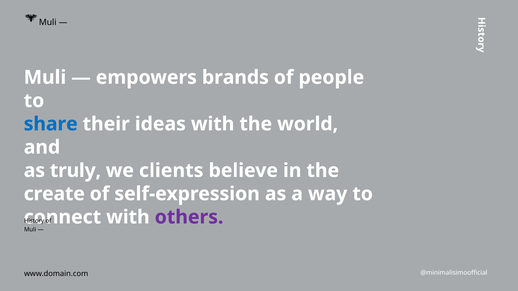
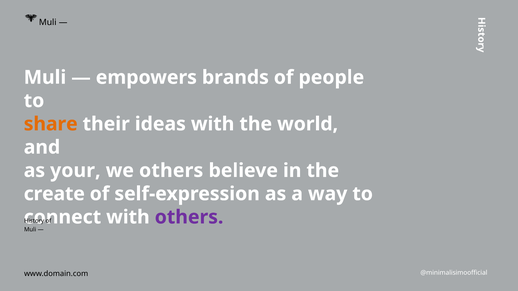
share colour: blue -> orange
truly: truly -> your
we clients: clients -> others
